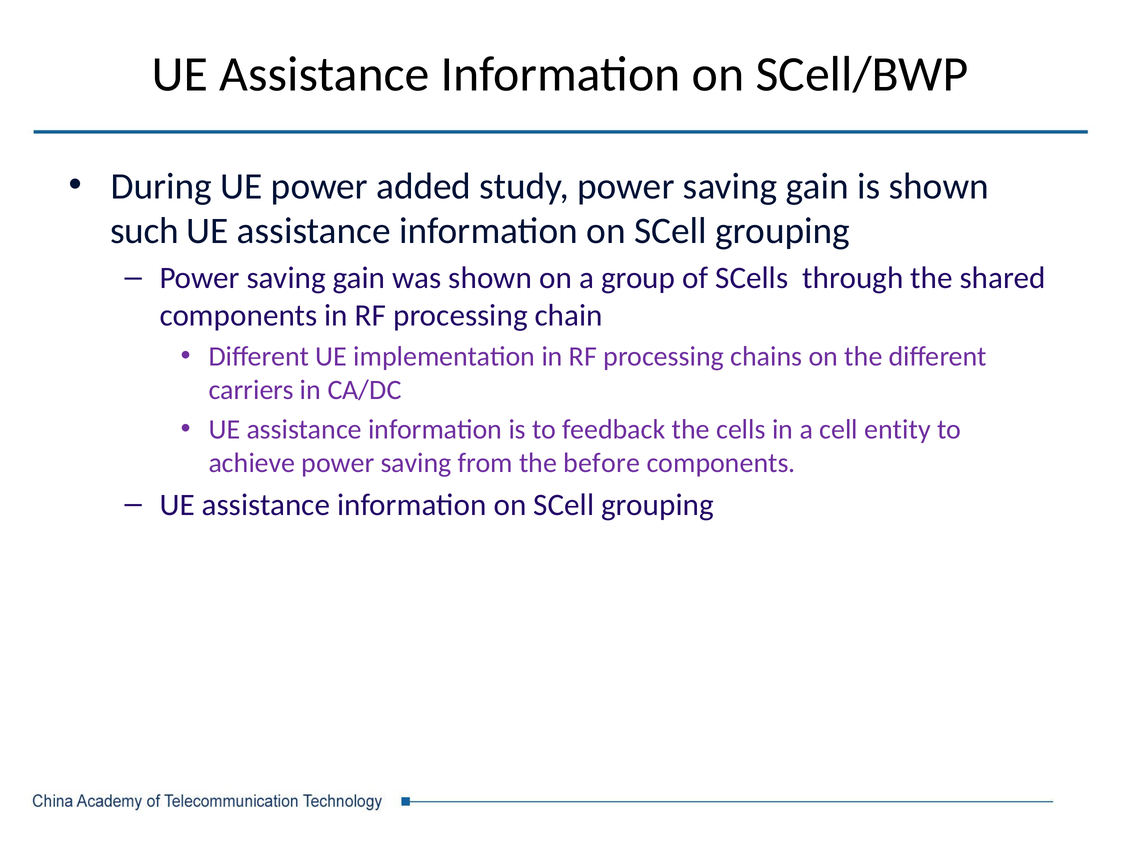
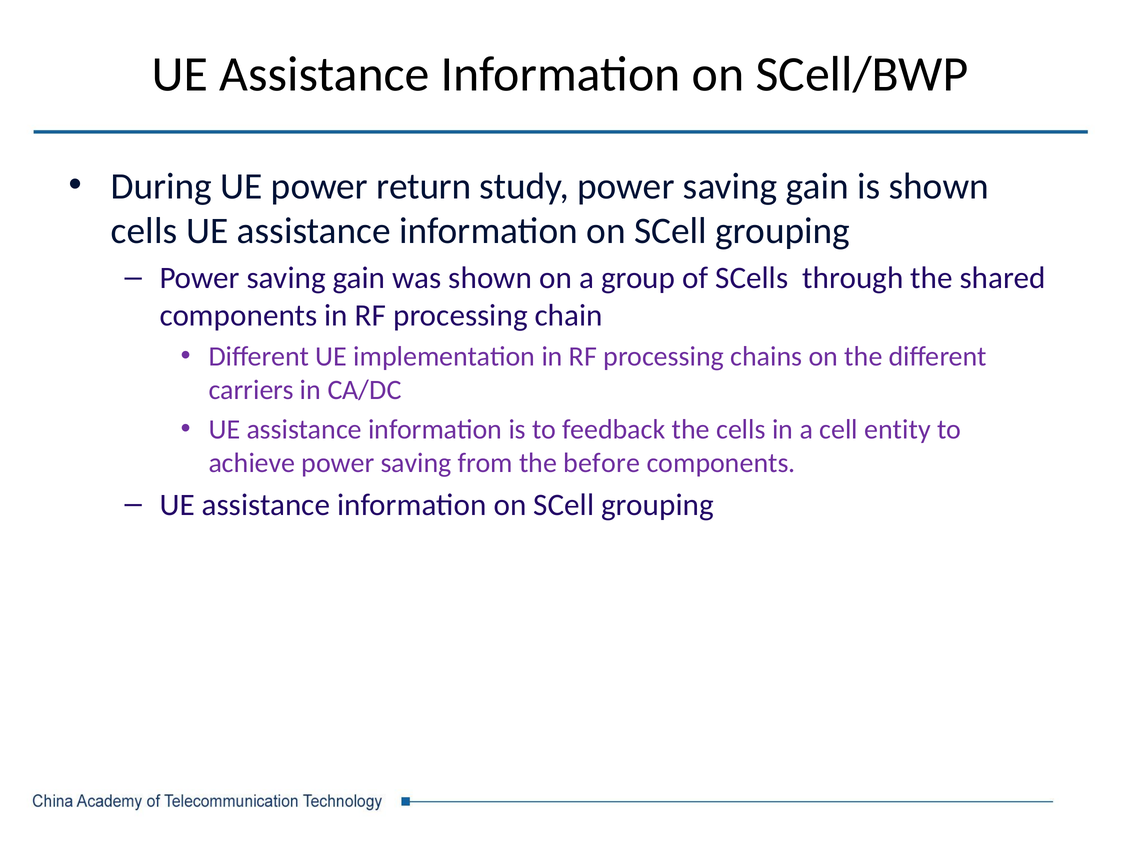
added: added -> return
such at (144, 231): such -> cells
